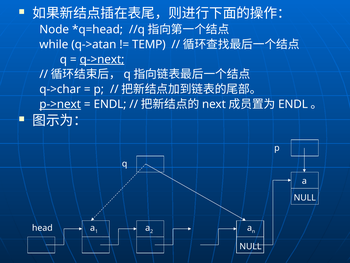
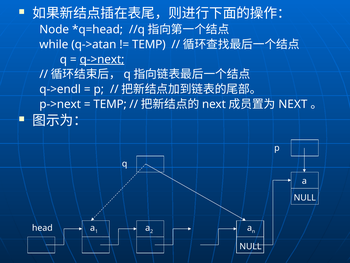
q->char: q->char -> q->endl
p->next underline: present -> none
ENDL at (110, 104): ENDL -> TEMP
ENDL at (293, 104): ENDL -> NEXT
